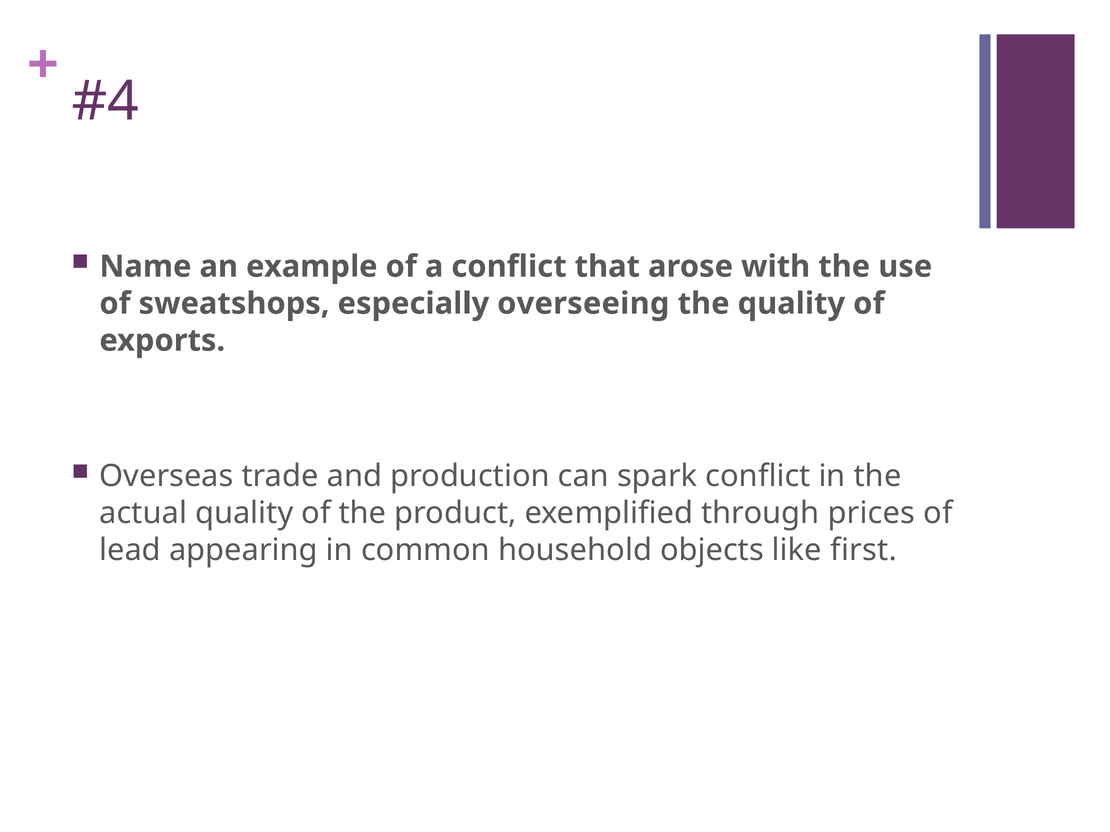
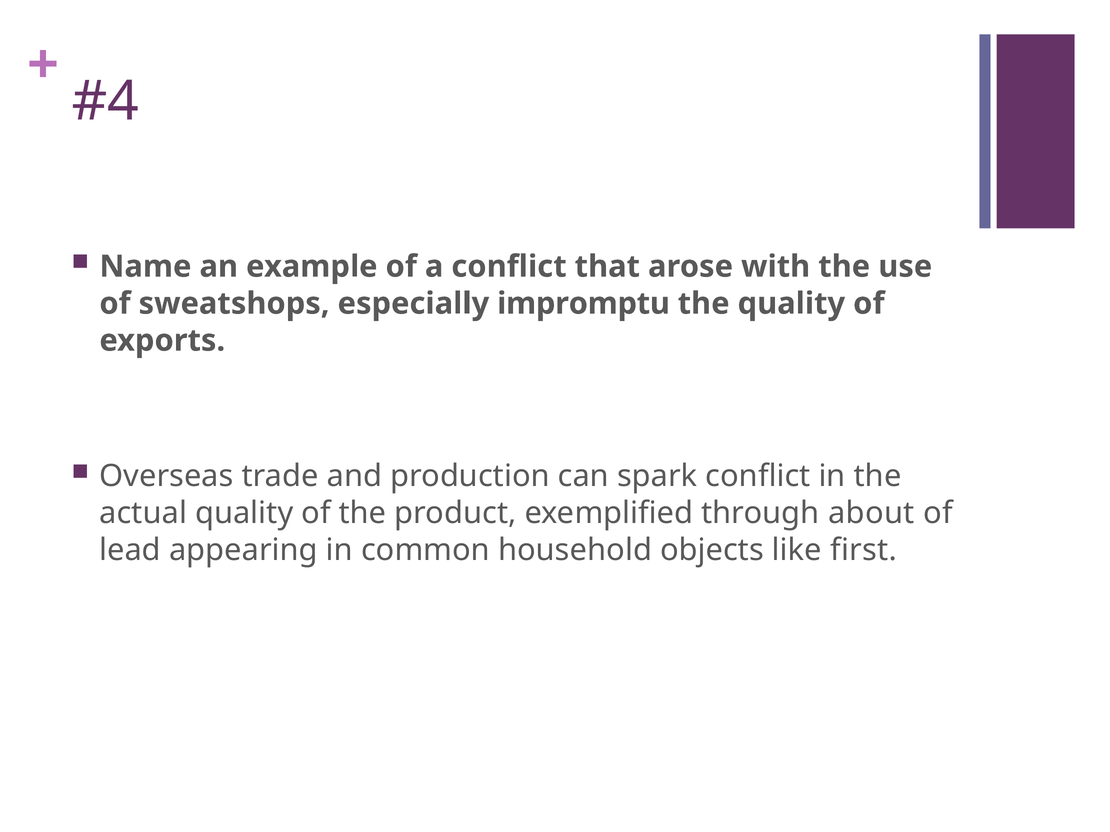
overseeing: overseeing -> impromptu
prices: prices -> about
